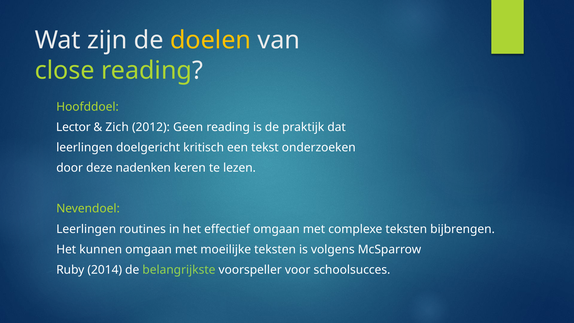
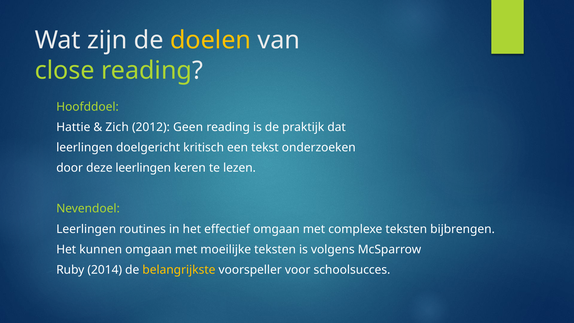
Lector: Lector -> Hattie
deze nadenken: nadenken -> leerlingen
belangrijkste colour: light green -> yellow
